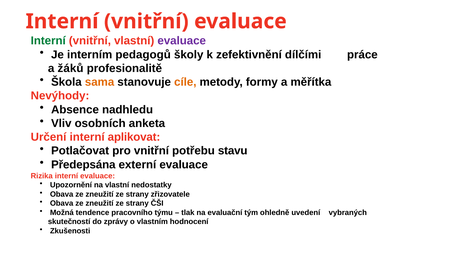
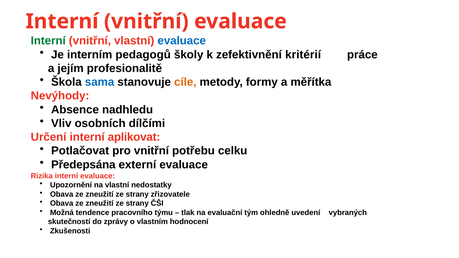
evaluace at (182, 41) colour: purple -> blue
dílčími: dílčími -> kritérií
žáků: žáků -> jejím
sama colour: orange -> blue
anketa: anketa -> dílčími
stavu: stavu -> celku
